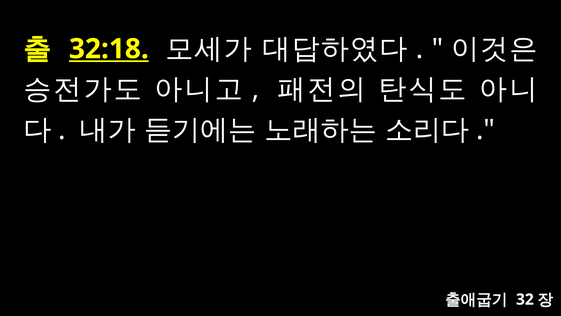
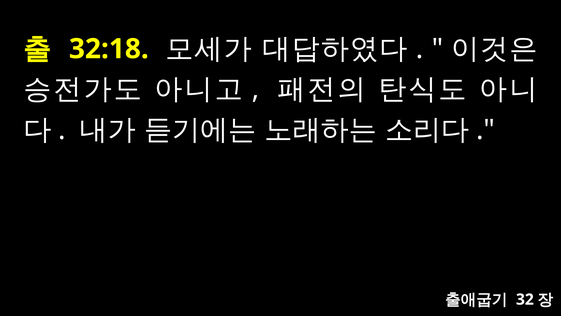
32:18 underline: present -> none
